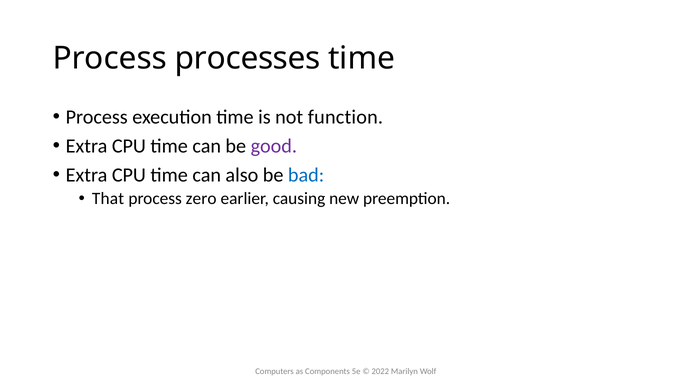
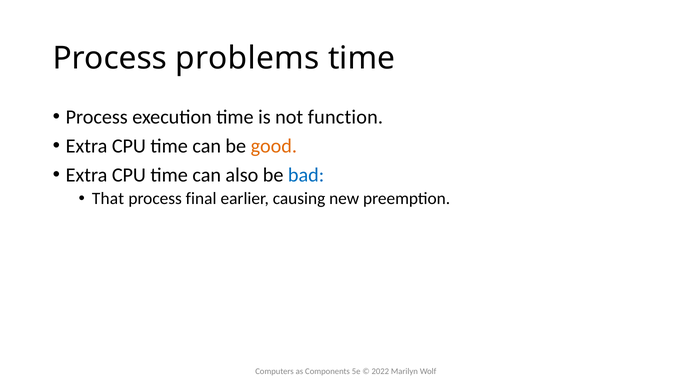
processes: processes -> problems
good colour: purple -> orange
zero: zero -> final
